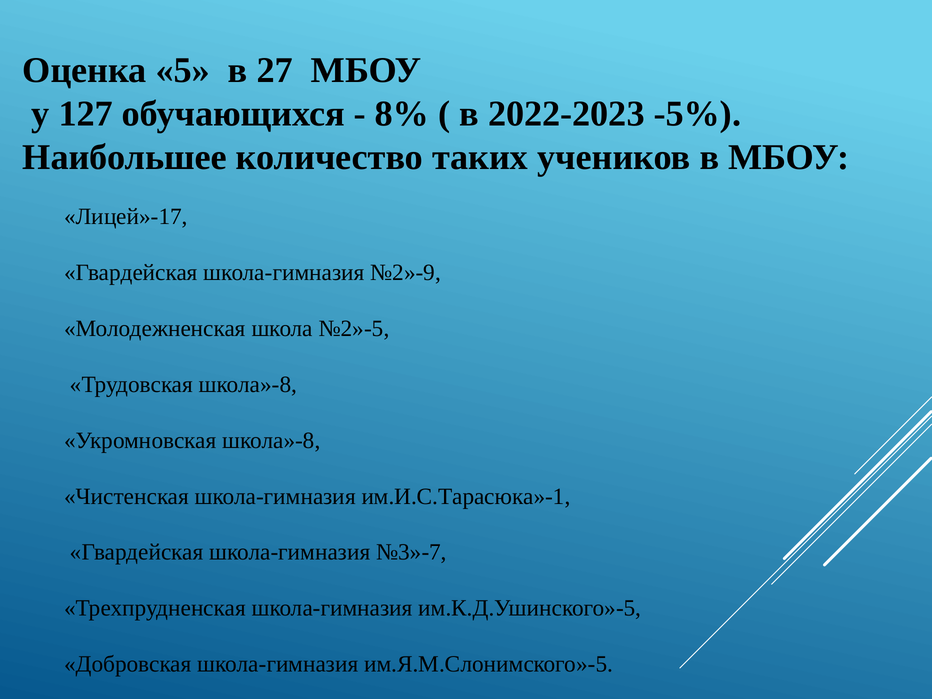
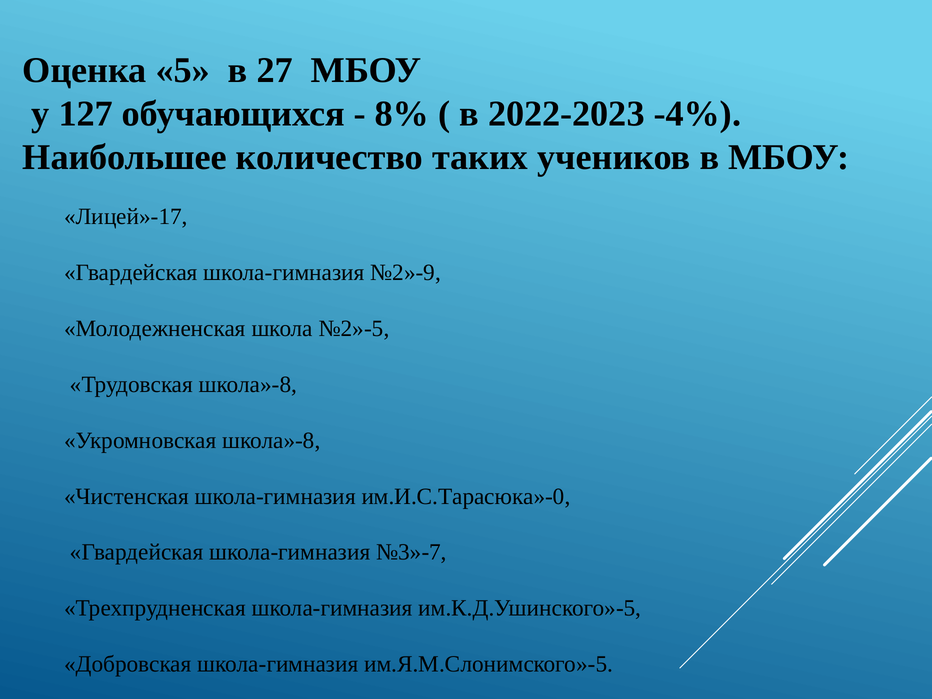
-5%: -5% -> -4%
им.И.С.Тарасюка»-1: им.И.С.Тарасюка»-1 -> им.И.С.Тарасюка»-0
